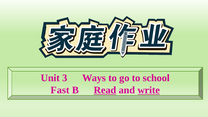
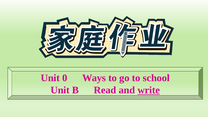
3: 3 -> 0
Fast at (60, 90): Fast -> Unit
Read underline: present -> none
